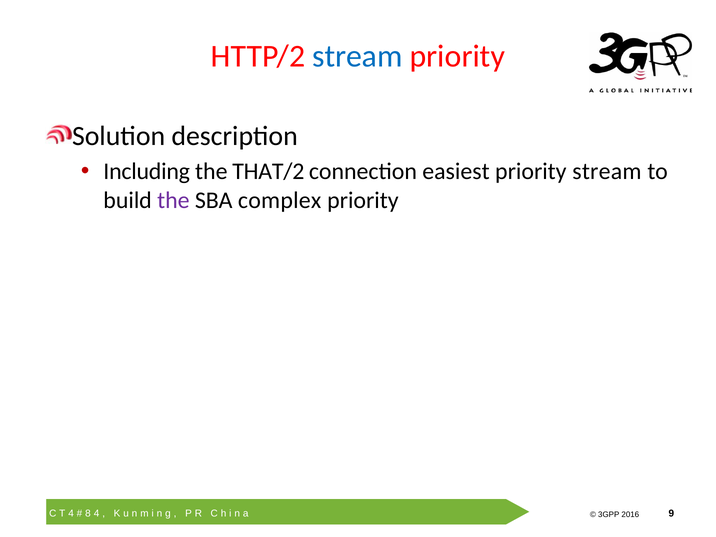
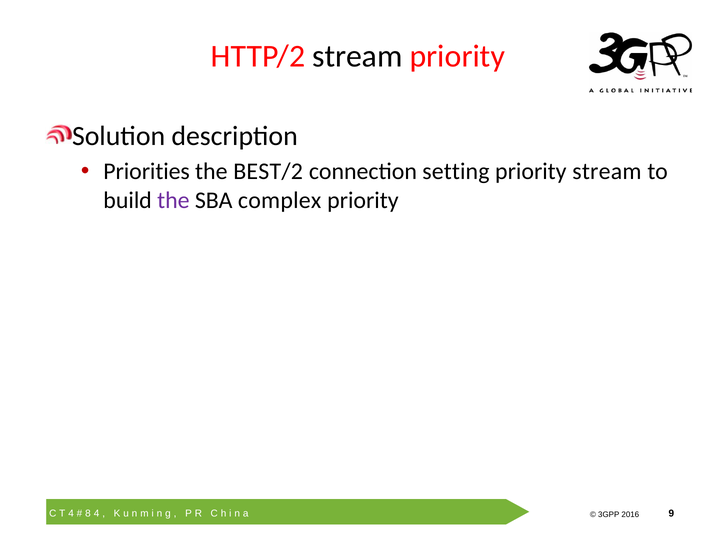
stream at (357, 56) colour: blue -> black
Including: Including -> Priorities
THAT/2: THAT/2 -> BEST/2
easiest: easiest -> setting
